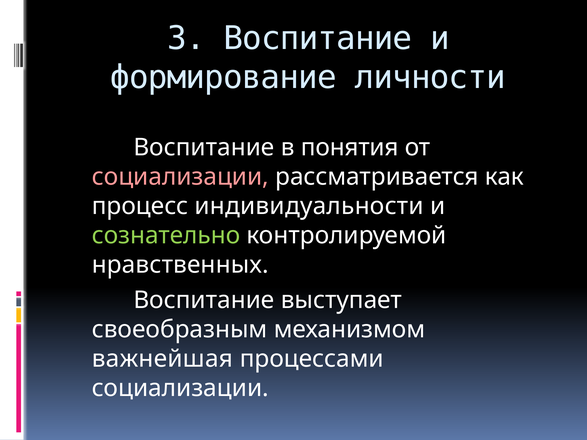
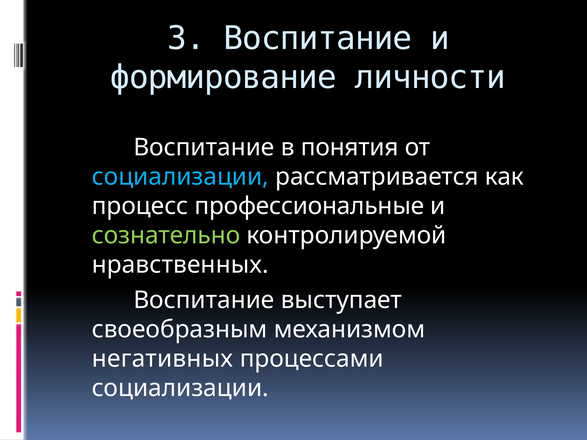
социализации at (180, 177) colour: pink -> light blue
индивидуальности: индивидуальности -> профессиональные
важнейшая: важнейшая -> негативных
